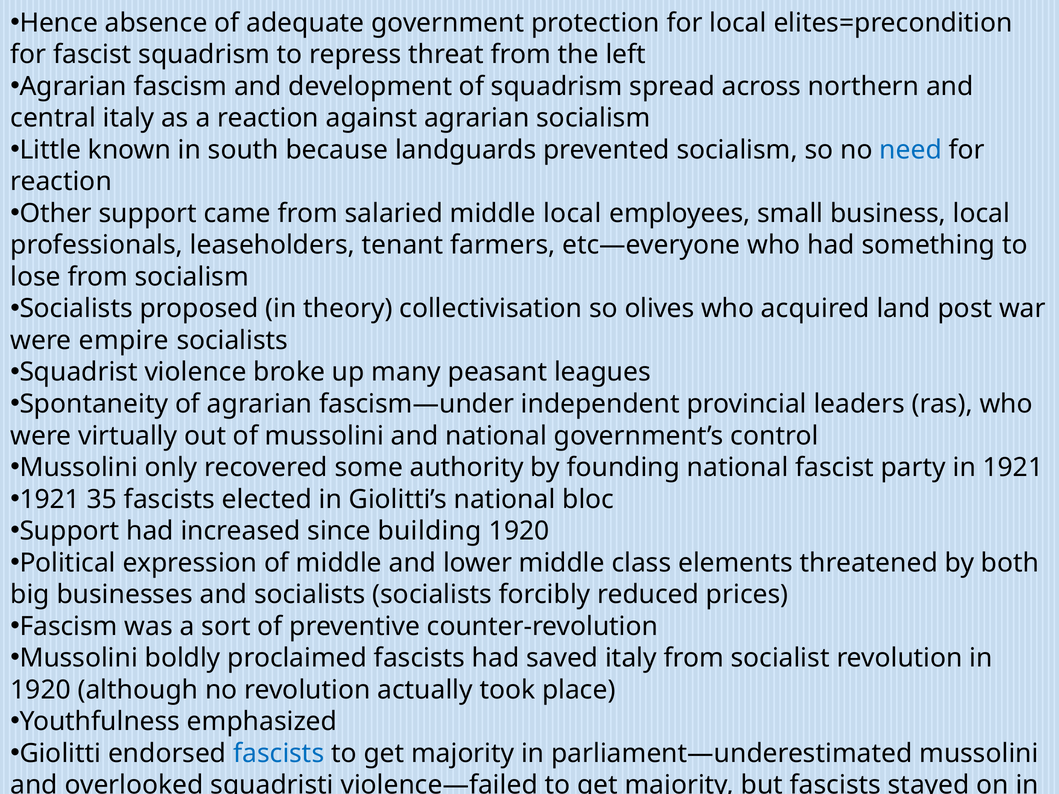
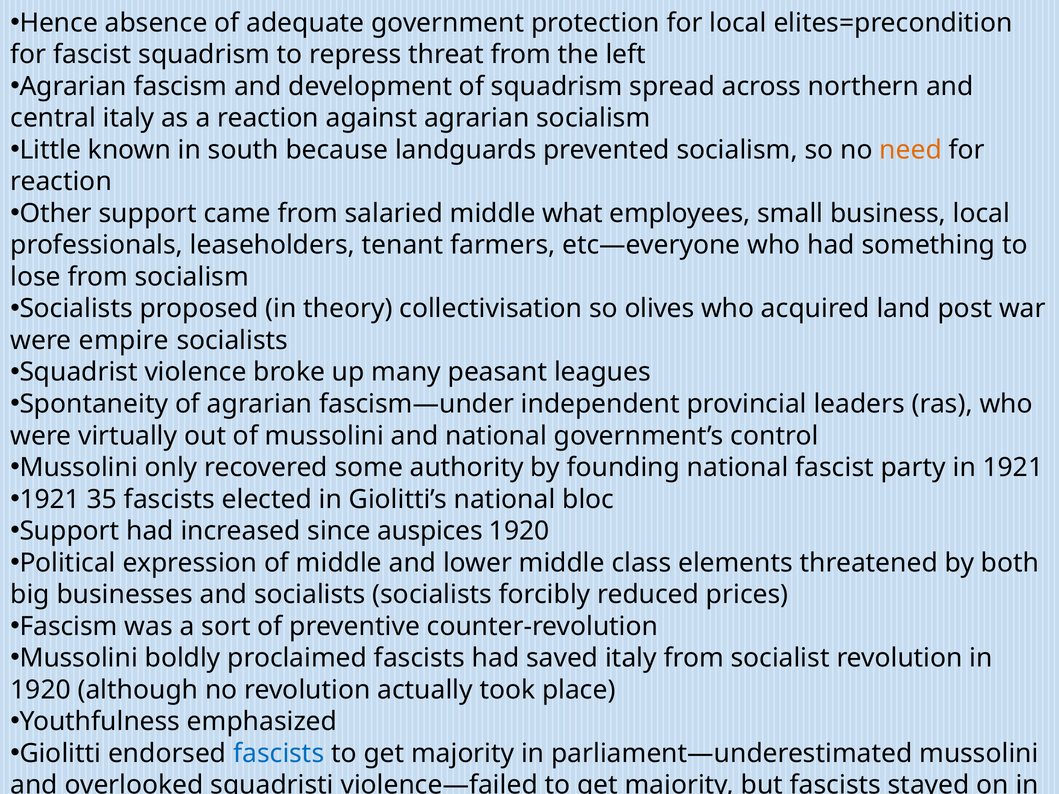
need colour: blue -> orange
middle local: local -> what
building: building -> auspices
